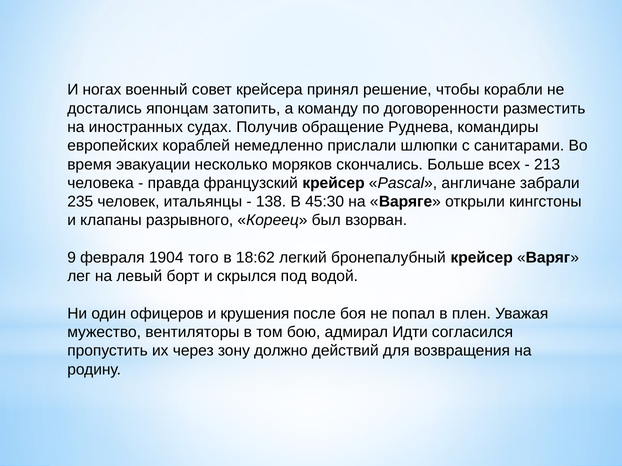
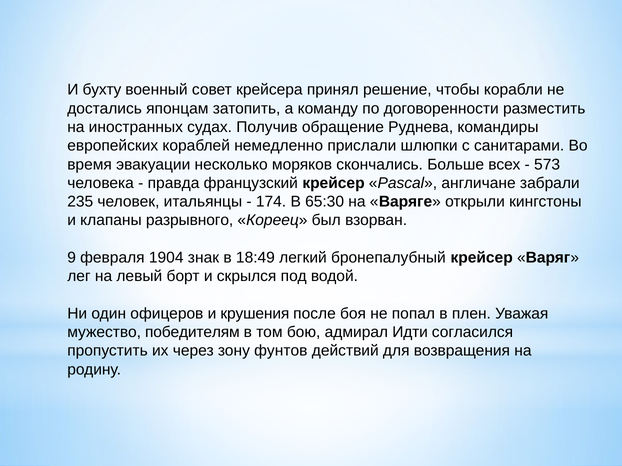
ногах: ногах -> бухту
213: 213 -> 573
138: 138 -> 174
45:30: 45:30 -> 65:30
того: того -> знак
18:62: 18:62 -> 18:49
вентиляторы: вентиляторы -> победителям
должно: должно -> фунтов
